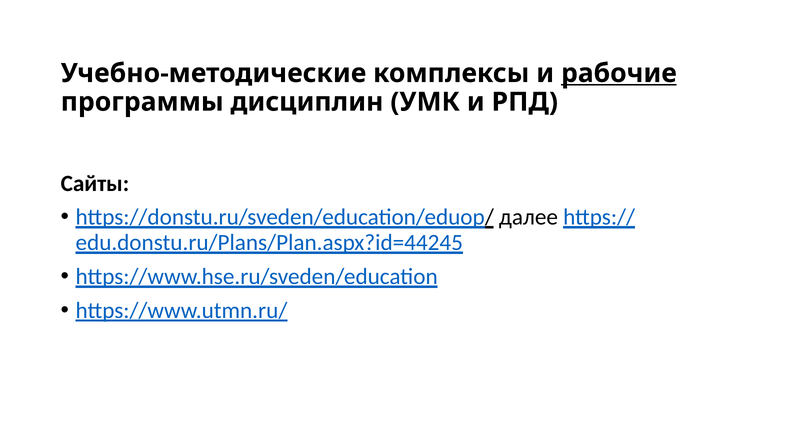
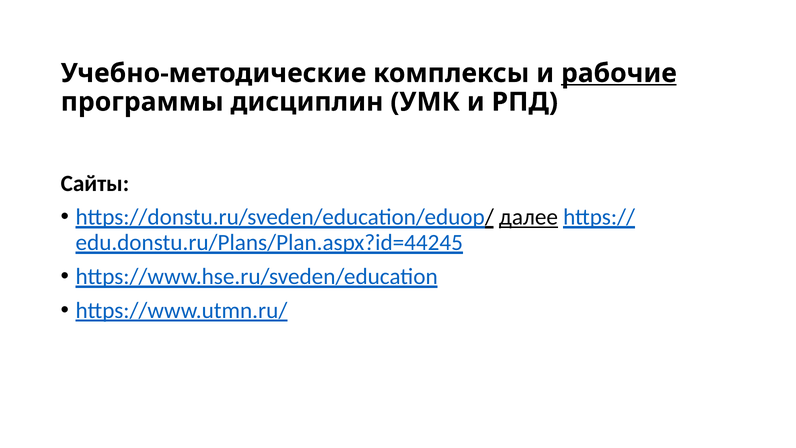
далее underline: none -> present
